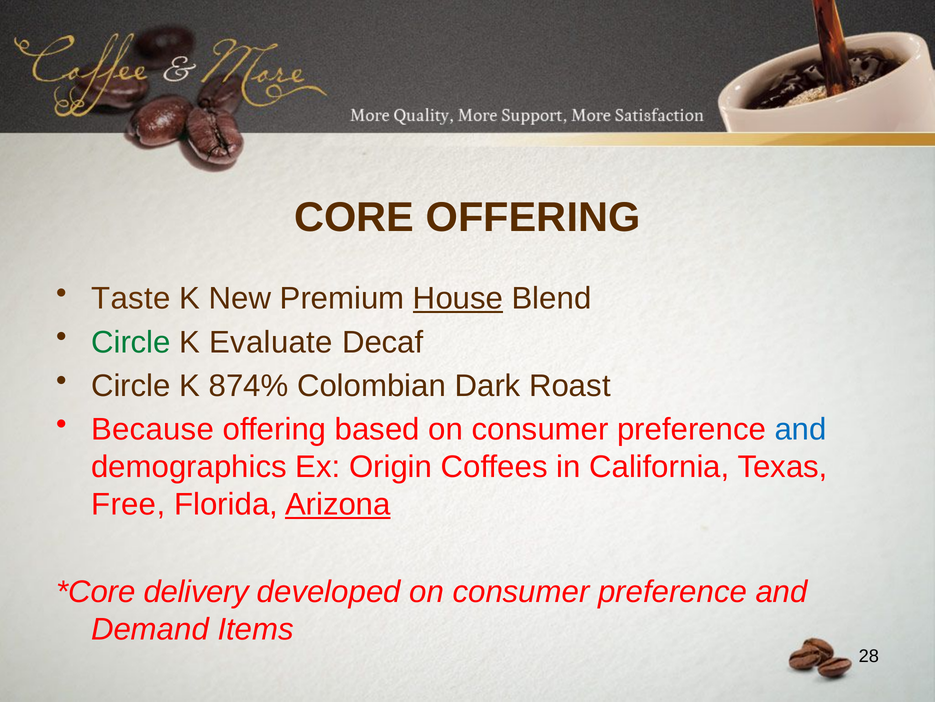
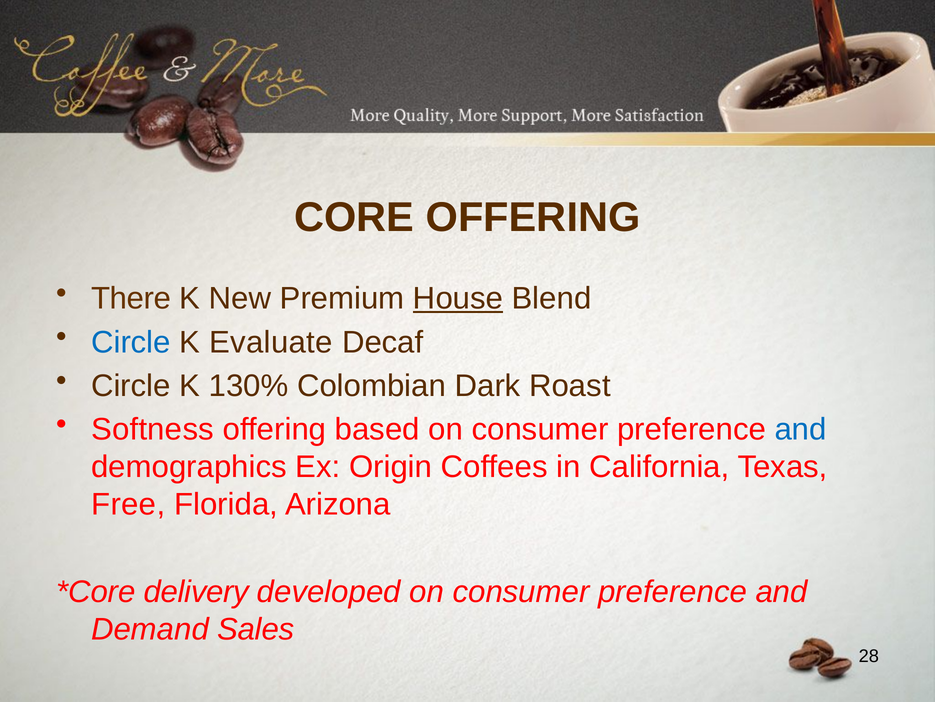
Taste: Taste -> There
Circle at (131, 342) colour: green -> blue
874%: 874% -> 130%
Because: Because -> Softness
Arizona underline: present -> none
Items: Items -> Sales
